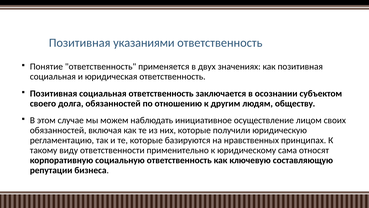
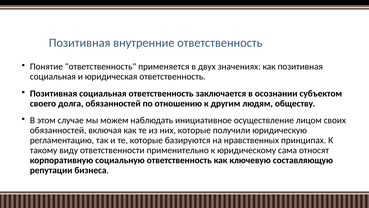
указаниями: указаниями -> внутренние
